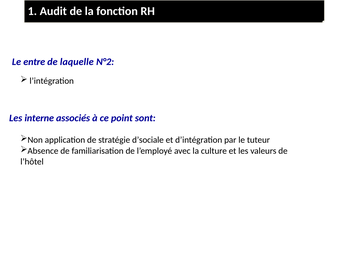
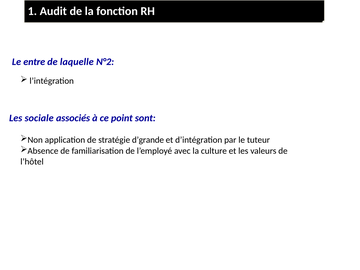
interne: interne -> sociale
d’sociale: d’sociale -> d’grande
